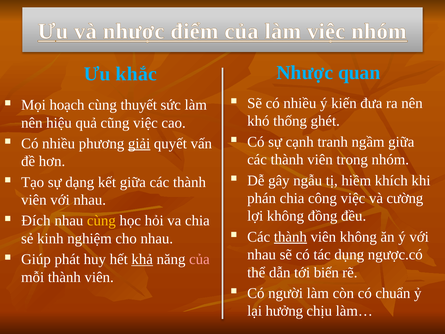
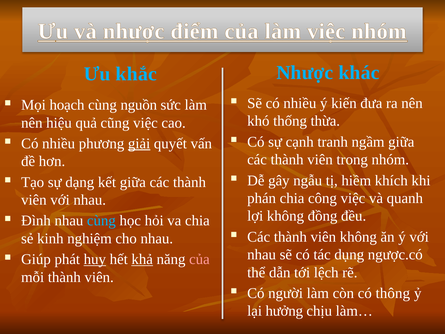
quan: quan -> khác
thuyết: thuyết -> nguồn
ghét: ghét -> thừa
cường: cường -> quanh
Đích: Đích -> Đình
cùng at (101, 221) colour: yellow -> light blue
thành at (290, 237) underline: present -> none
huy underline: none -> present
biến: biến -> lệch
chuẩn: chuẩn -> thông
